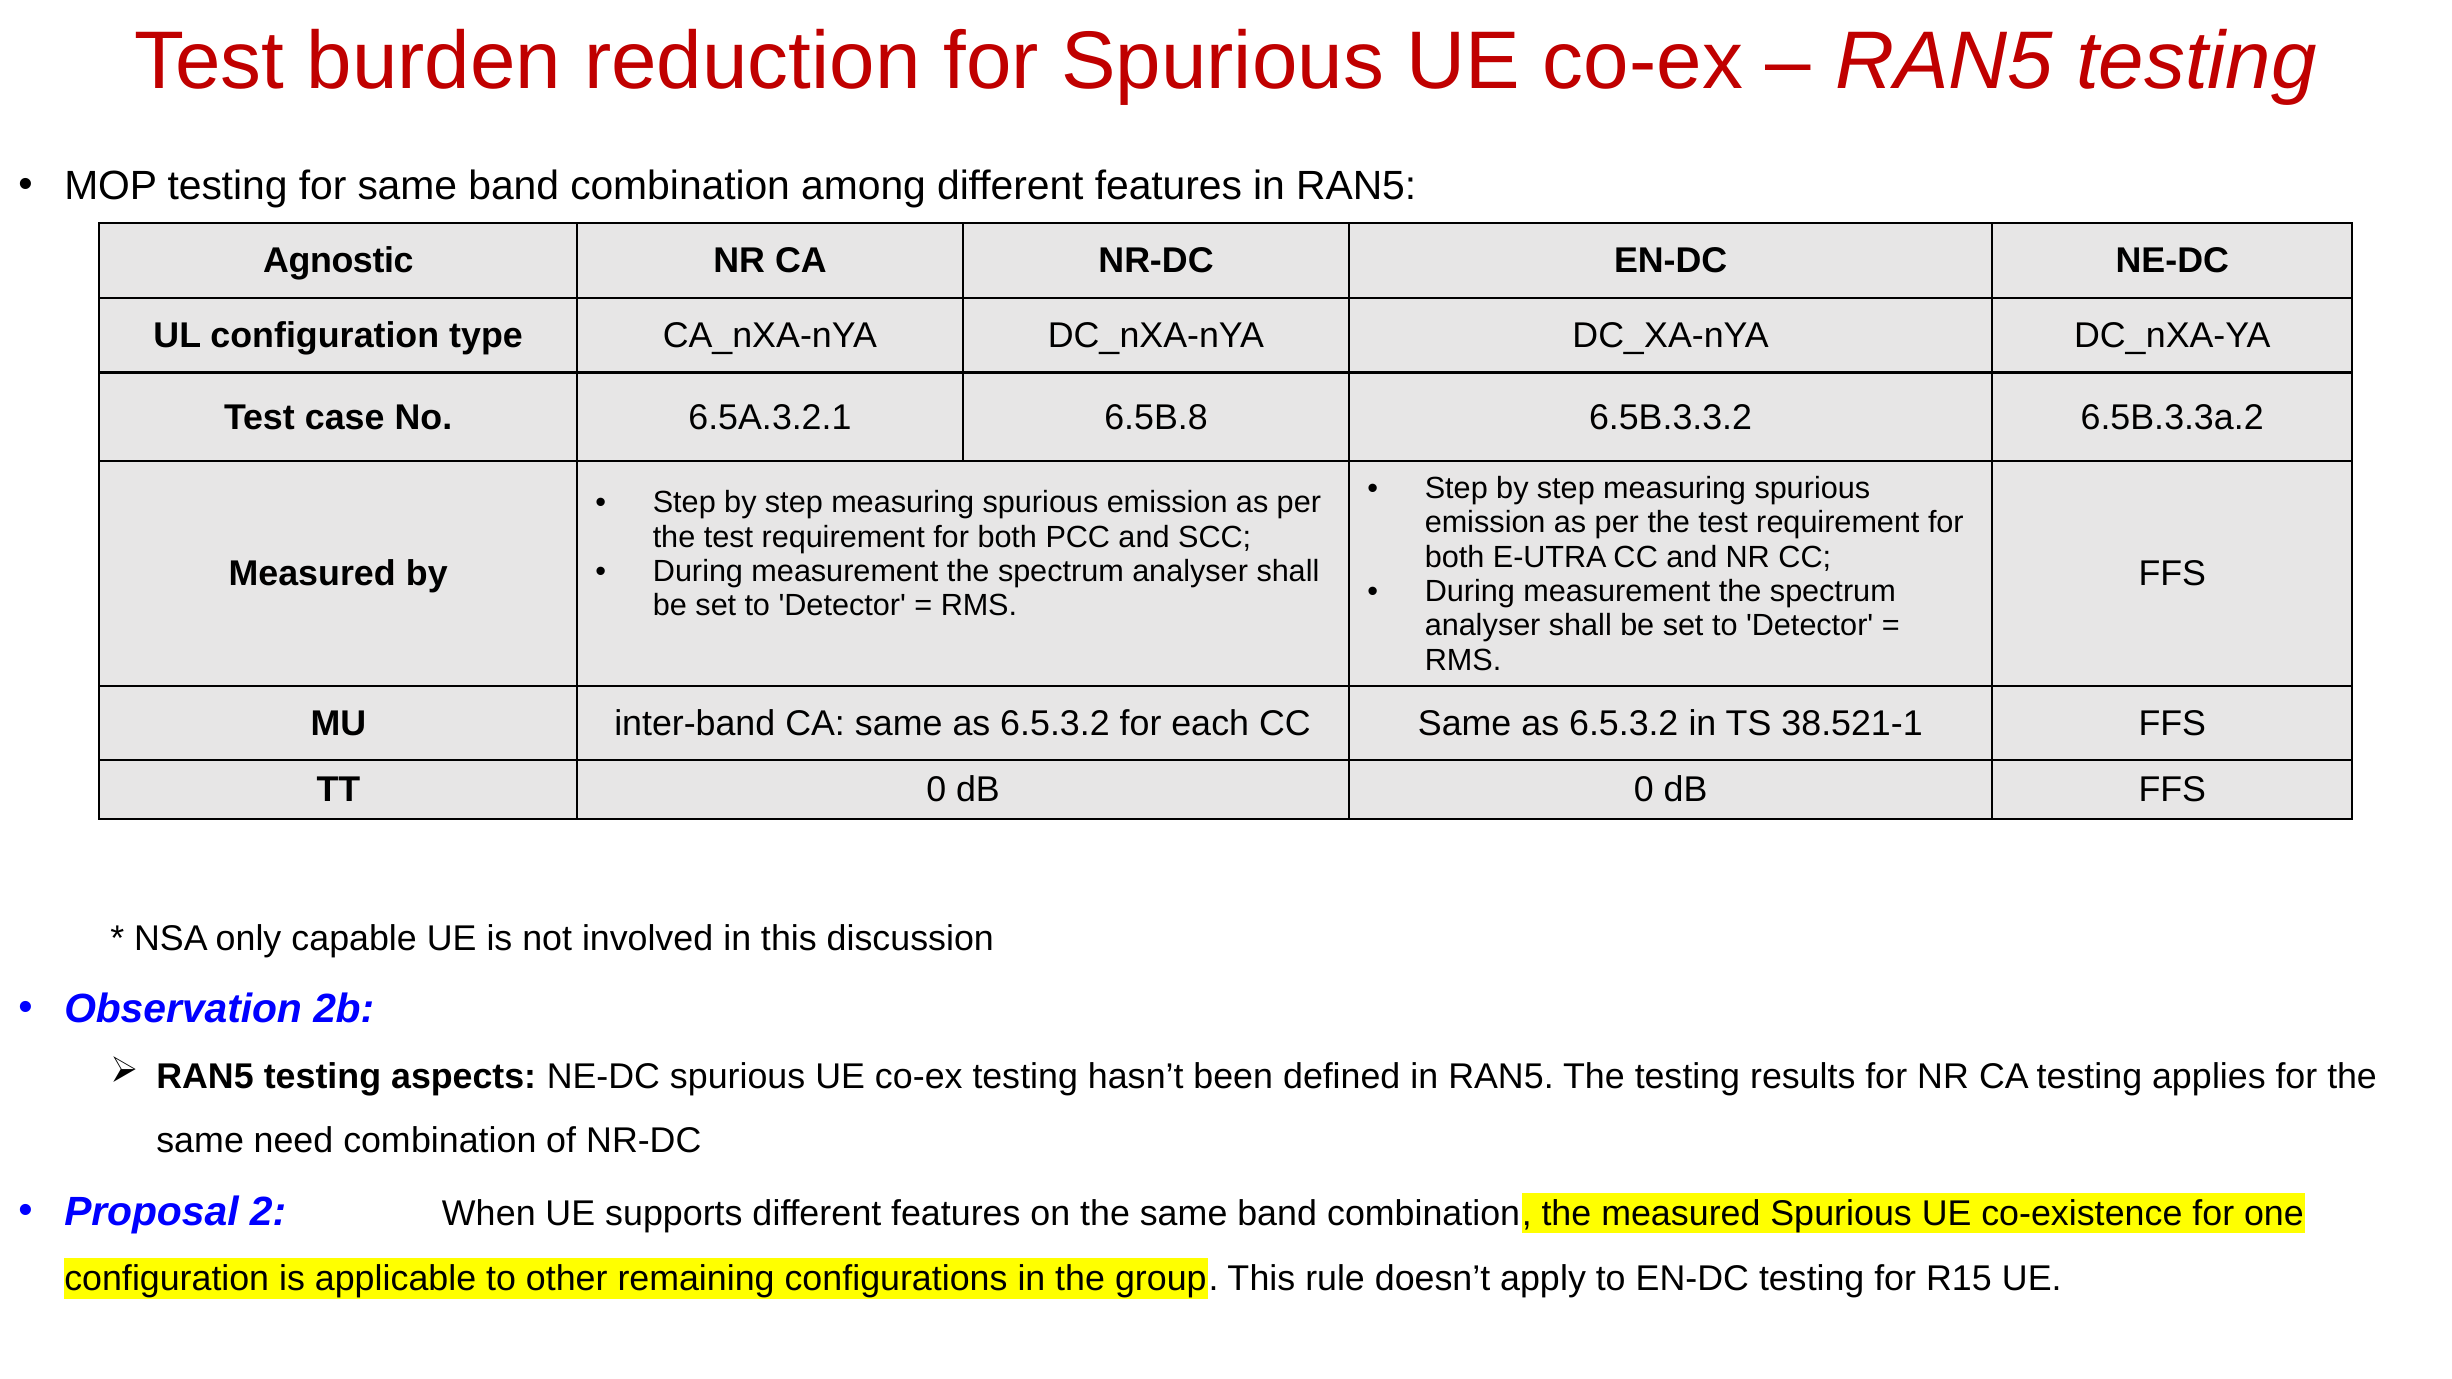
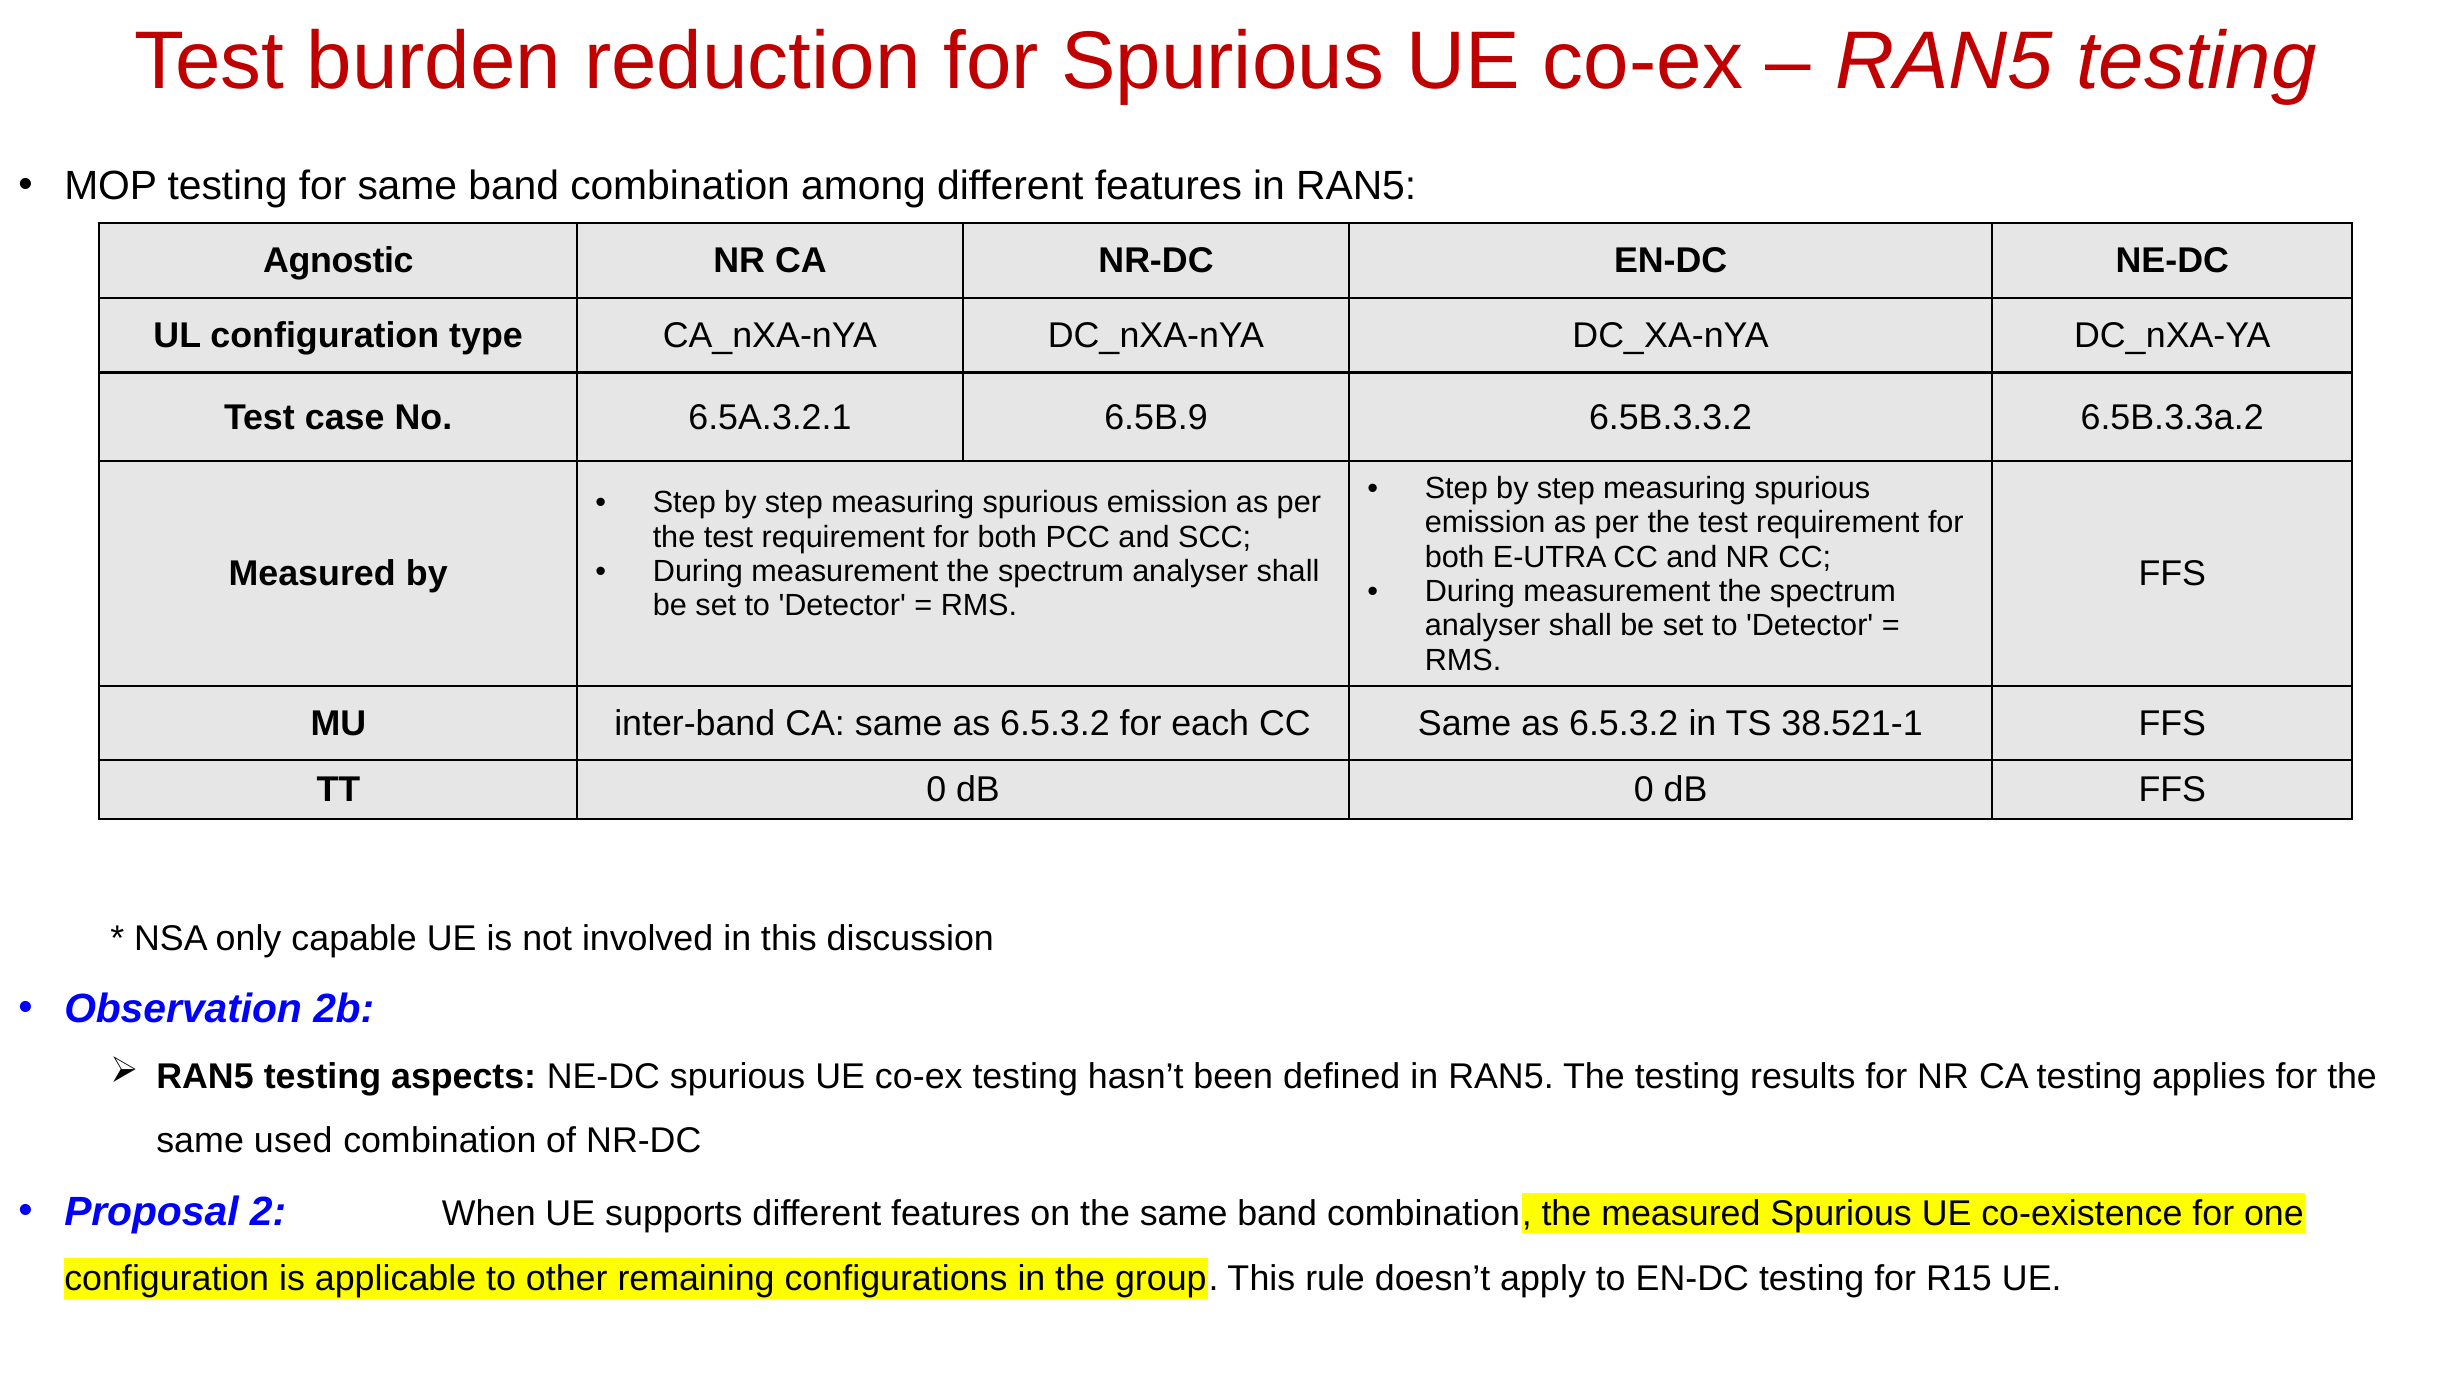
6.5B.8: 6.5B.8 -> 6.5B.9
need: need -> used
